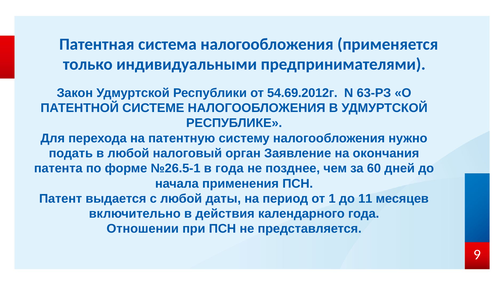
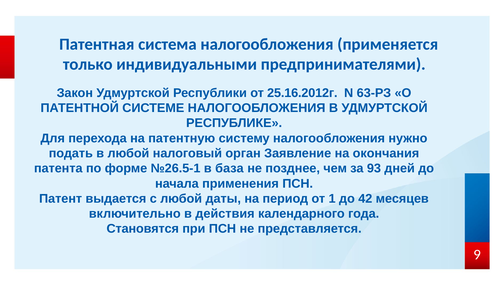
54.69.2012г: 54.69.2012г -> 25.16.2012г
в года: года -> база
60: 60 -> 93
11: 11 -> 42
Отношении: Отношении -> Становятся
